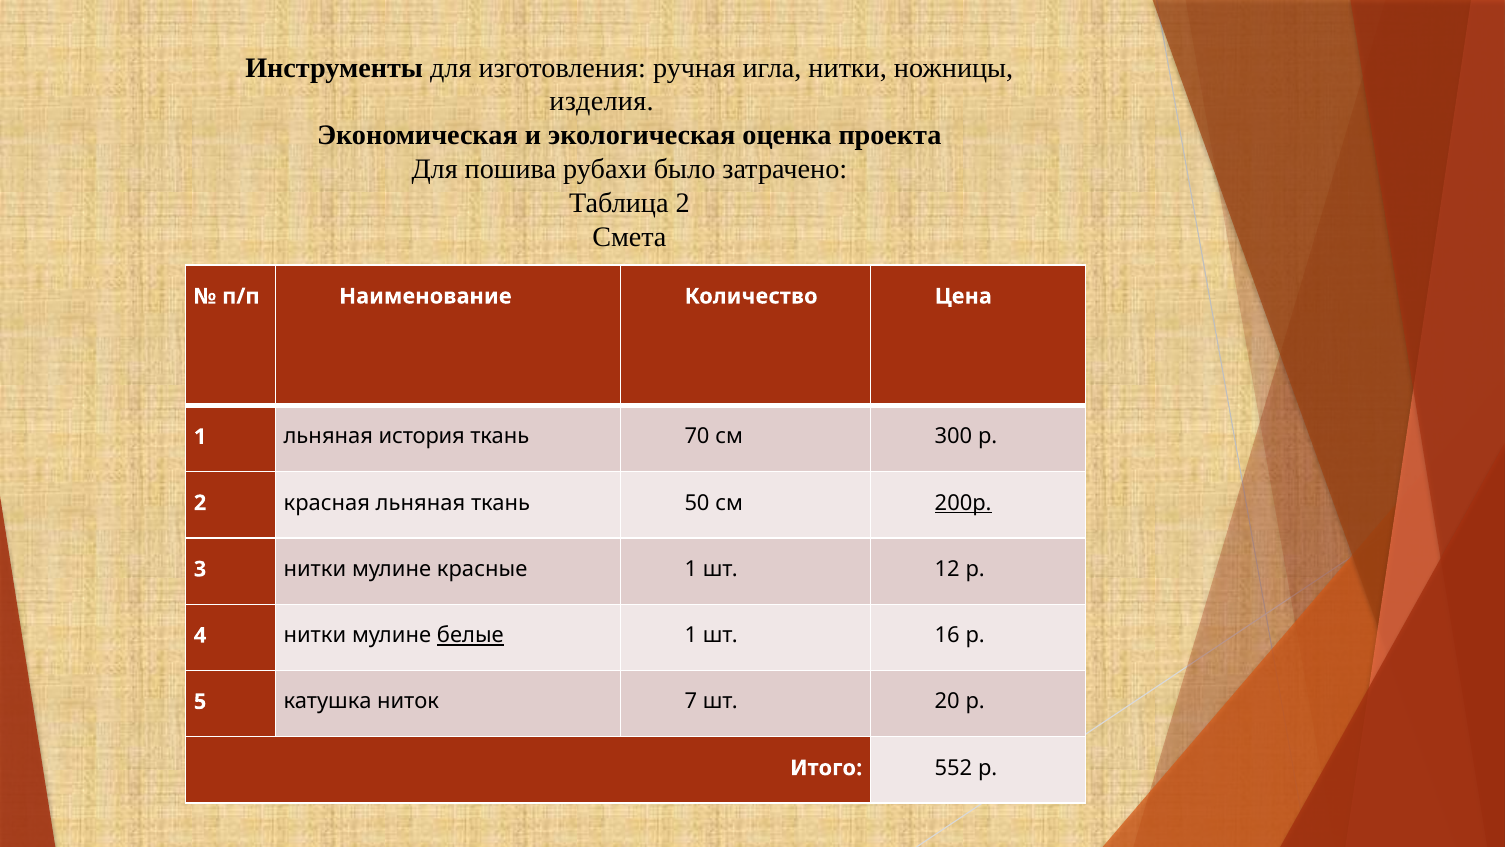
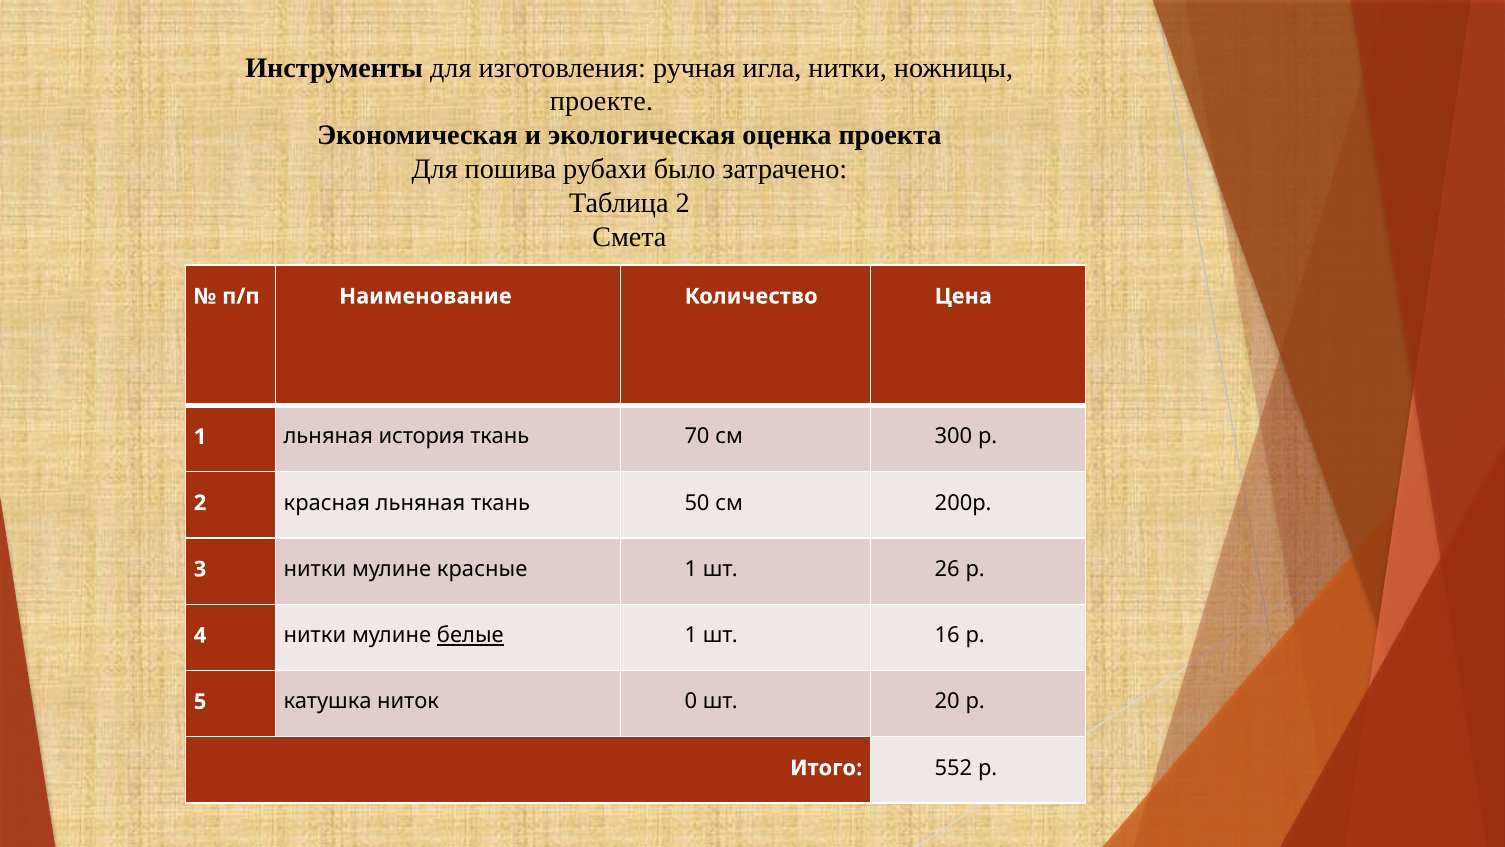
изделия: изделия -> проекте
200р underline: present -> none
12: 12 -> 26
7: 7 -> 0
